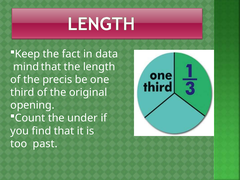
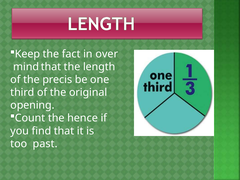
data: data -> over
under: under -> hence
